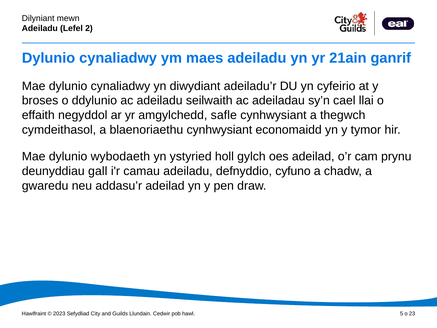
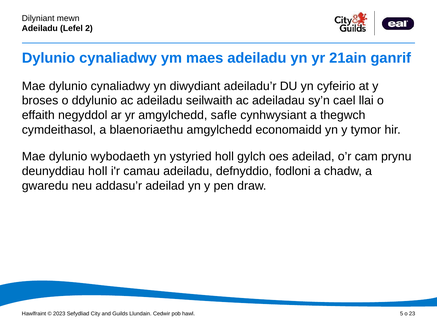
blaenoriaethu cynhwysiant: cynhwysiant -> amgylchedd
deunyddiau gall: gall -> holl
cyfuno: cyfuno -> fodloni
